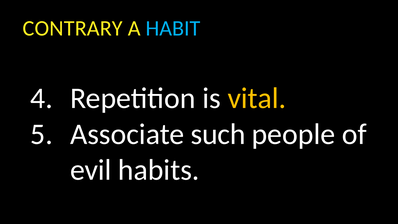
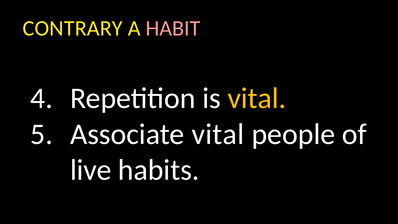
HABIT colour: light blue -> pink
Associate such: such -> vital
evil: evil -> live
